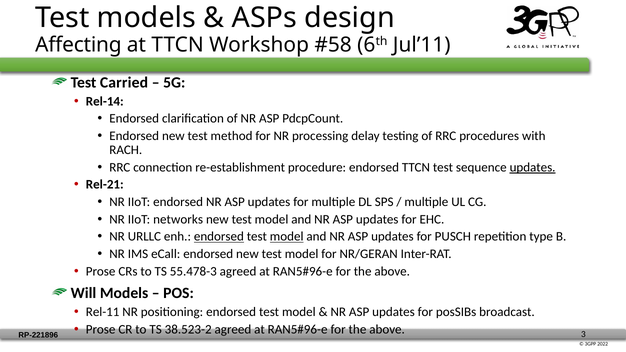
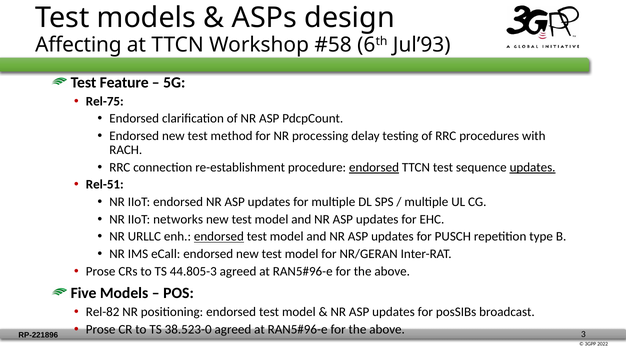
Jul’11: Jul’11 -> Jul’93
Carried: Carried -> Feature
Rel-14: Rel-14 -> Rel-75
endorsed at (374, 167) underline: none -> present
Rel-21: Rel-21 -> Rel-51
model at (287, 237) underline: present -> none
55.478-3: 55.478-3 -> 44.805-3
Will: Will -> Five
Rel-11: Rel-11 -> Rel-82
38.523-2: 38.523-2 -> 38.523-0
